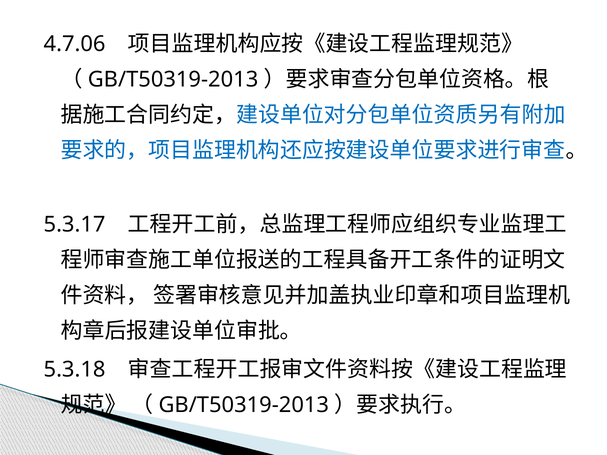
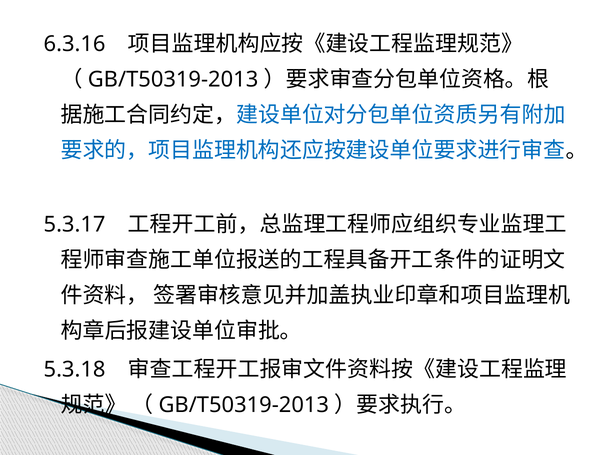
4.7.06: 4.7.06 -> 6.3.16
